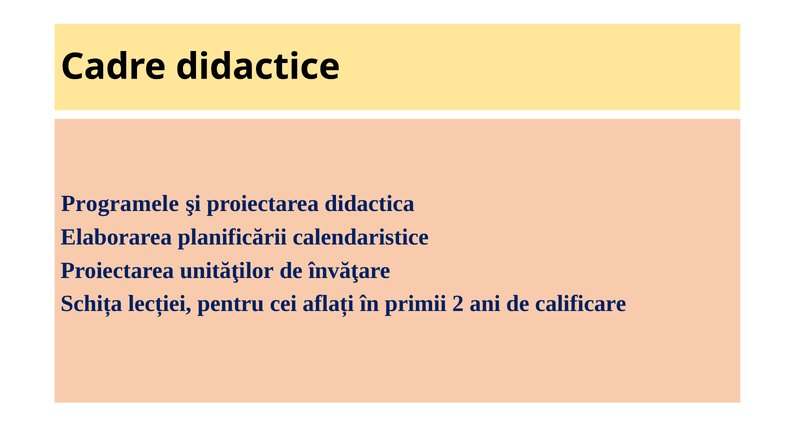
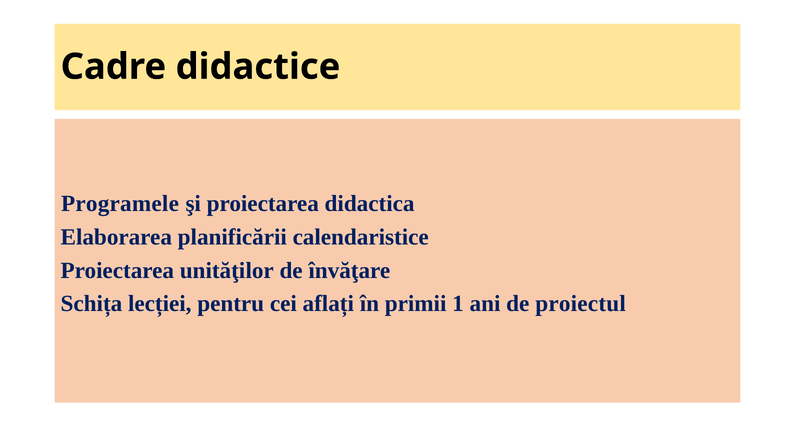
2: 2 -> 1
calificare: calificare -> proiectul
